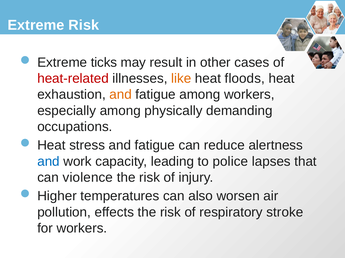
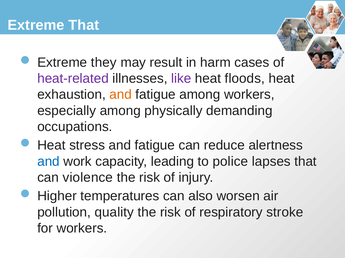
Extreme Risk: Risk -> That
ticks: ticks -> they
other: other -> harm
heat-related colour: red -> purple
like colour: orange -> purple
effects: effects -> quality
